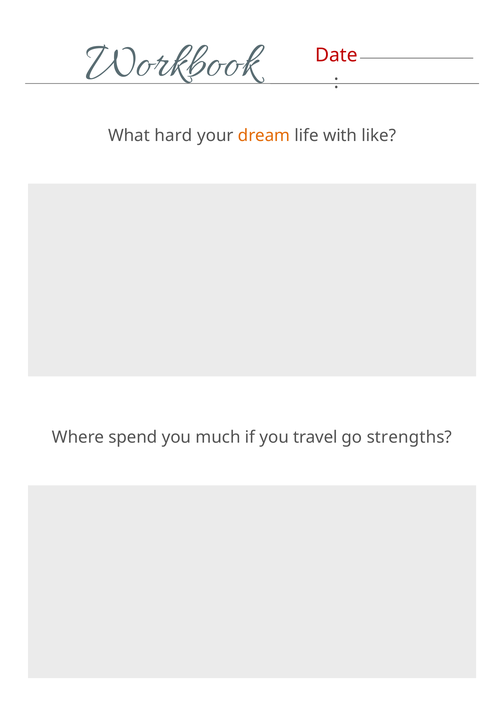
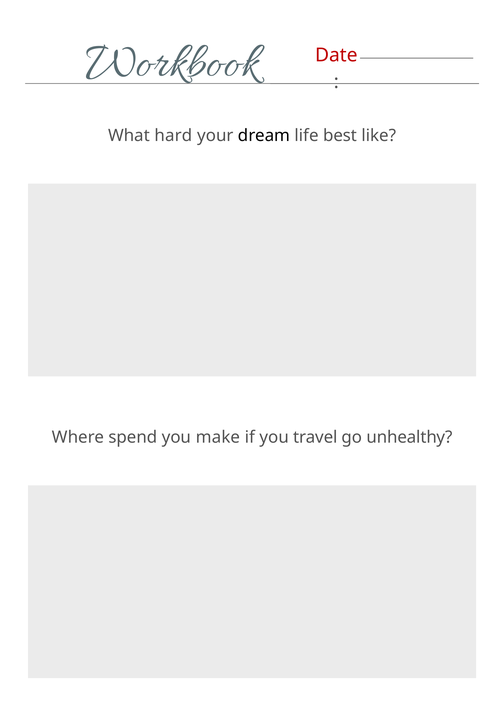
dream colour: orange -> black
with: with -> best
much: much -> make
strengths: strengths -> unhealthy
